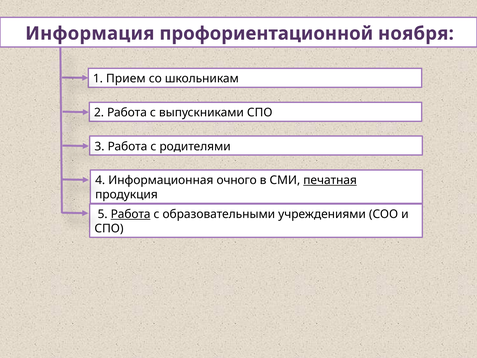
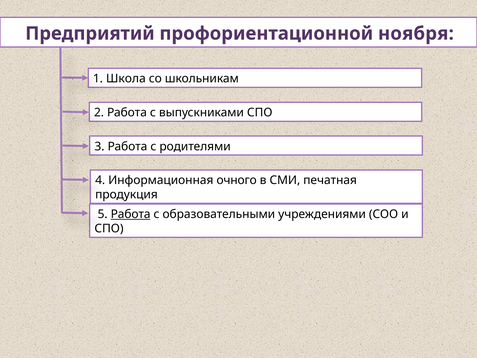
Информация: Информация -> Предприятий
Прием: Прием -> Школа
печатная underline: present -> none
